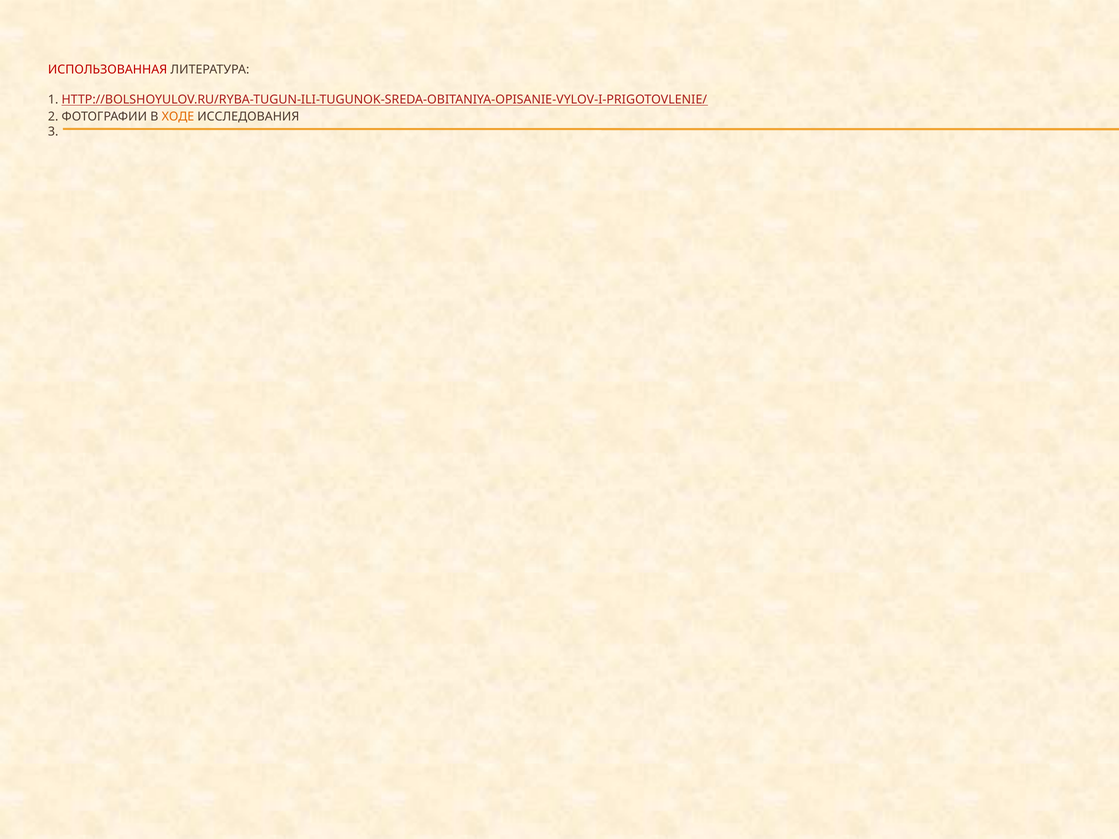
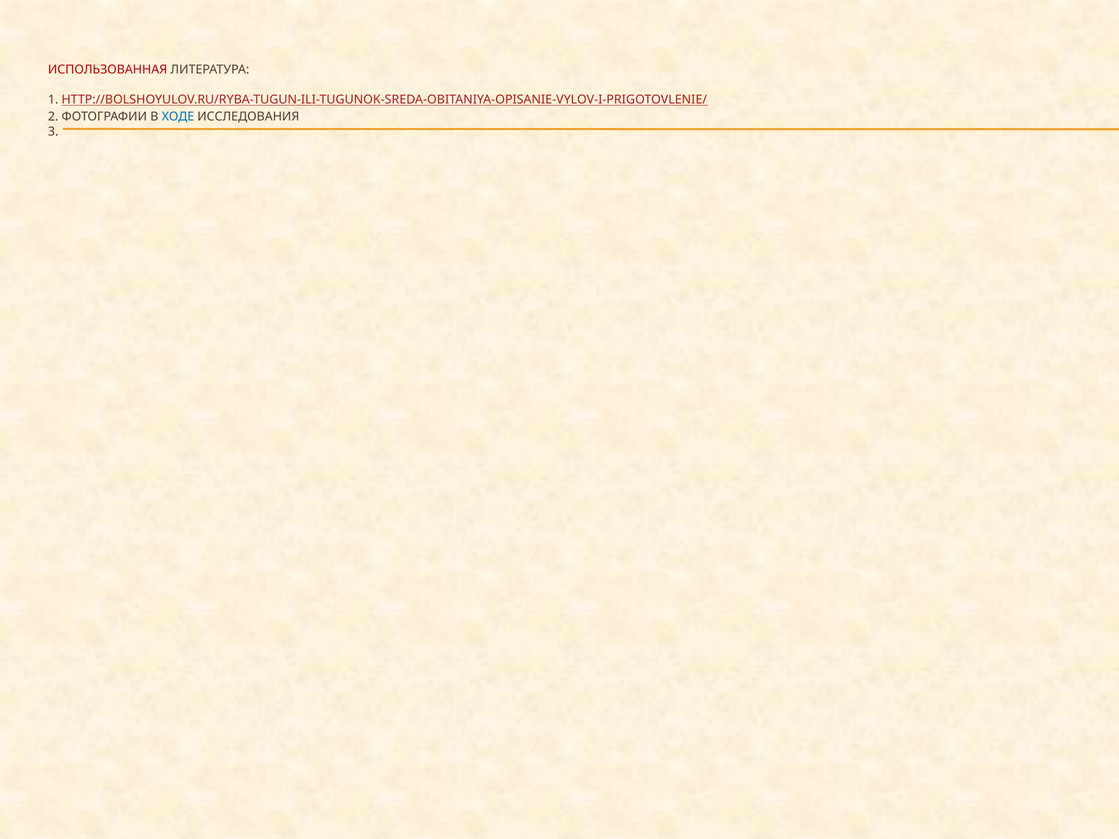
ХОДЕ colour: orange -> blue
